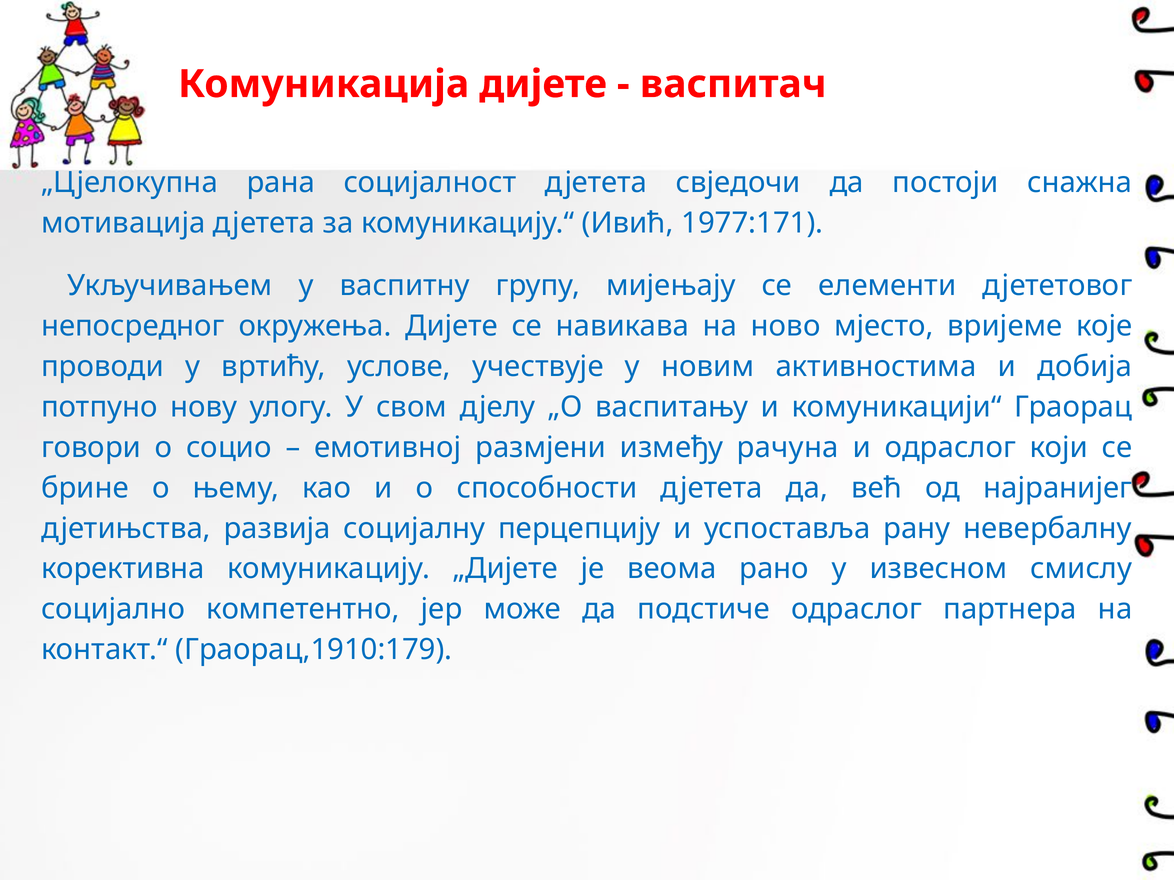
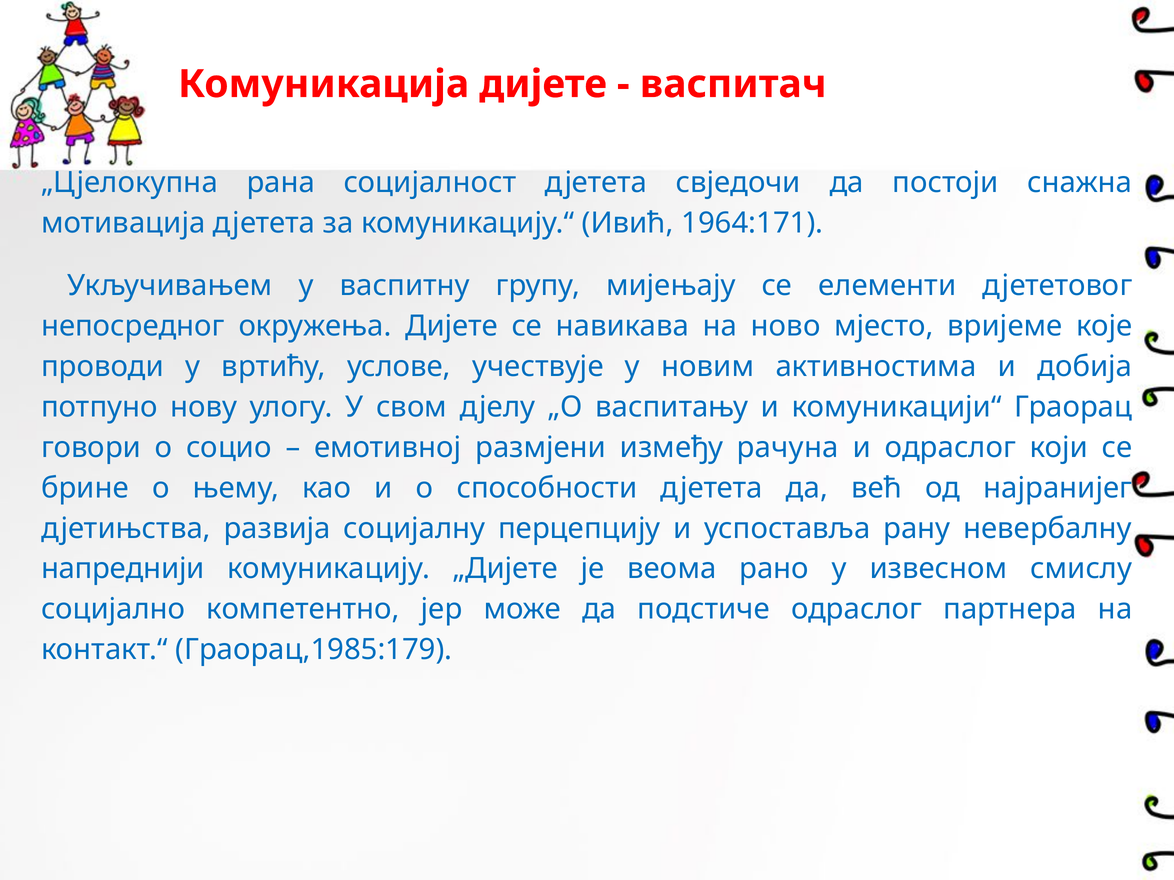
1977:171: 1977:171 -> 1964:171
корективна: корективна -> напреднији
Граорац,1910:179: Граорац,1910:179 -> Граорац,1985:179
